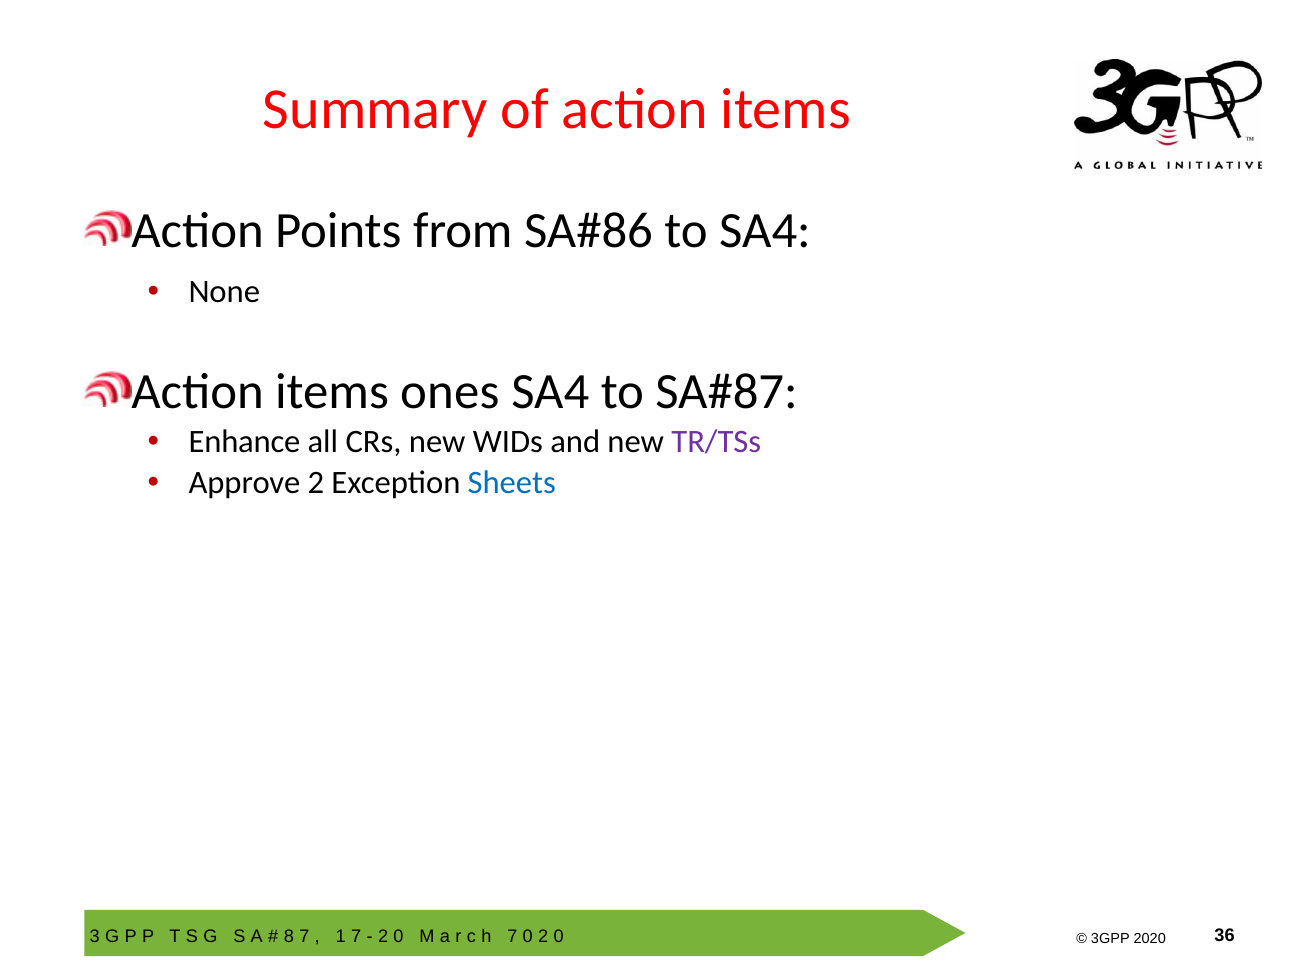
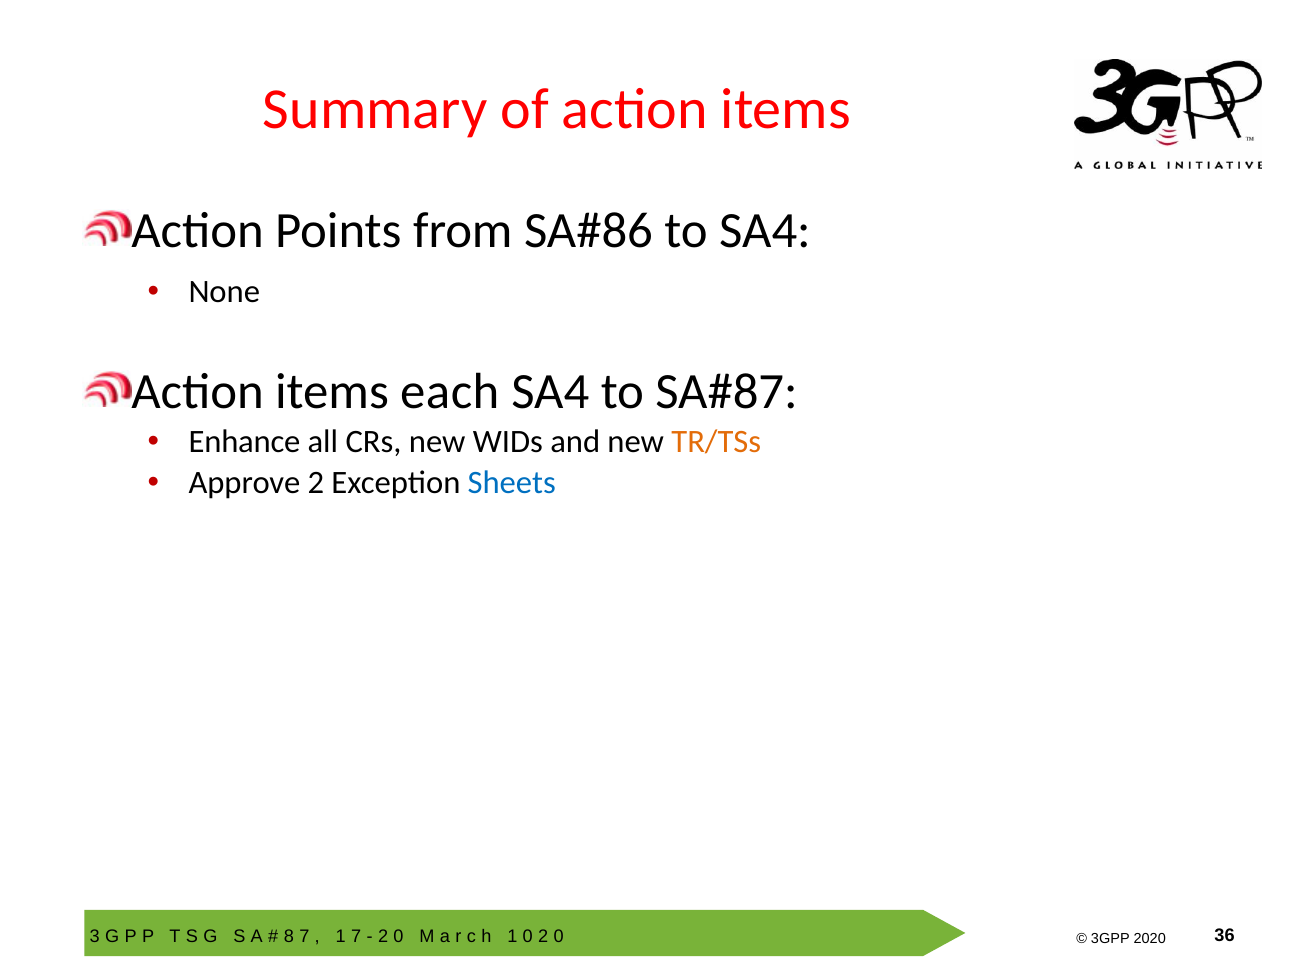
ones: ones -> each
TR/TSs colour: purple -> orange
7 at (512, 937): 7 -> 1
